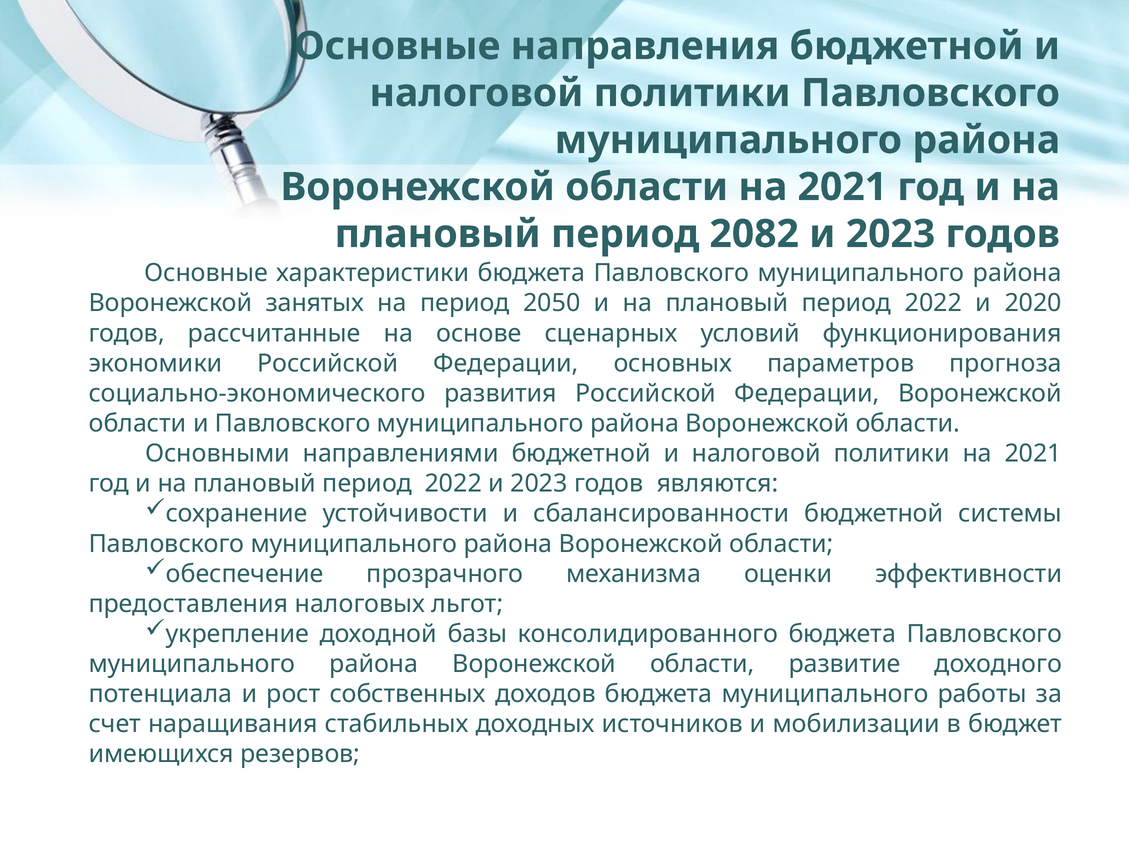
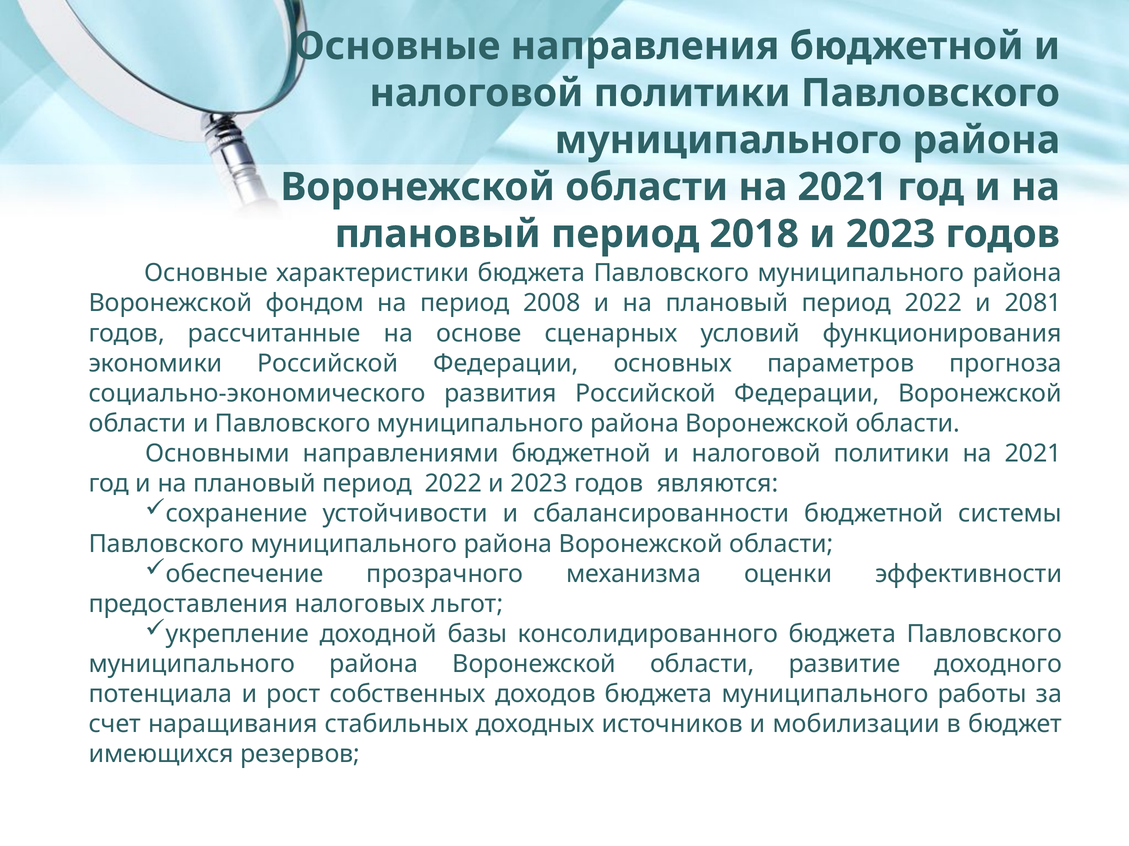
2082: 2082 -> 2018
занятых: занятых -> фондом
2050: 2050 -> 2008
2020: 2020 -> 2081
